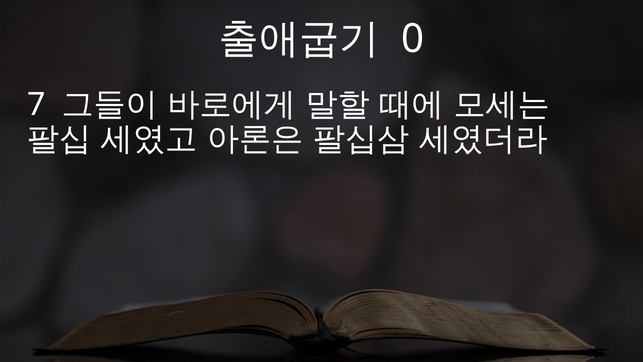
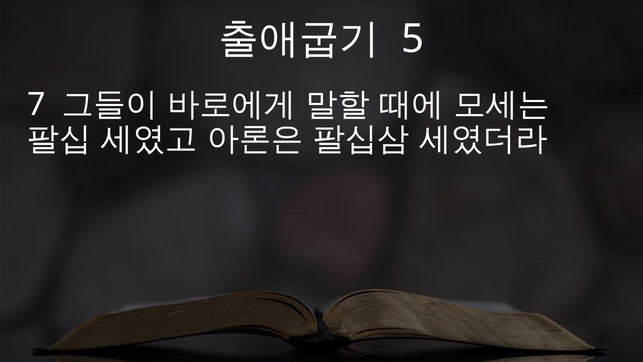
0: 0 -> 5
